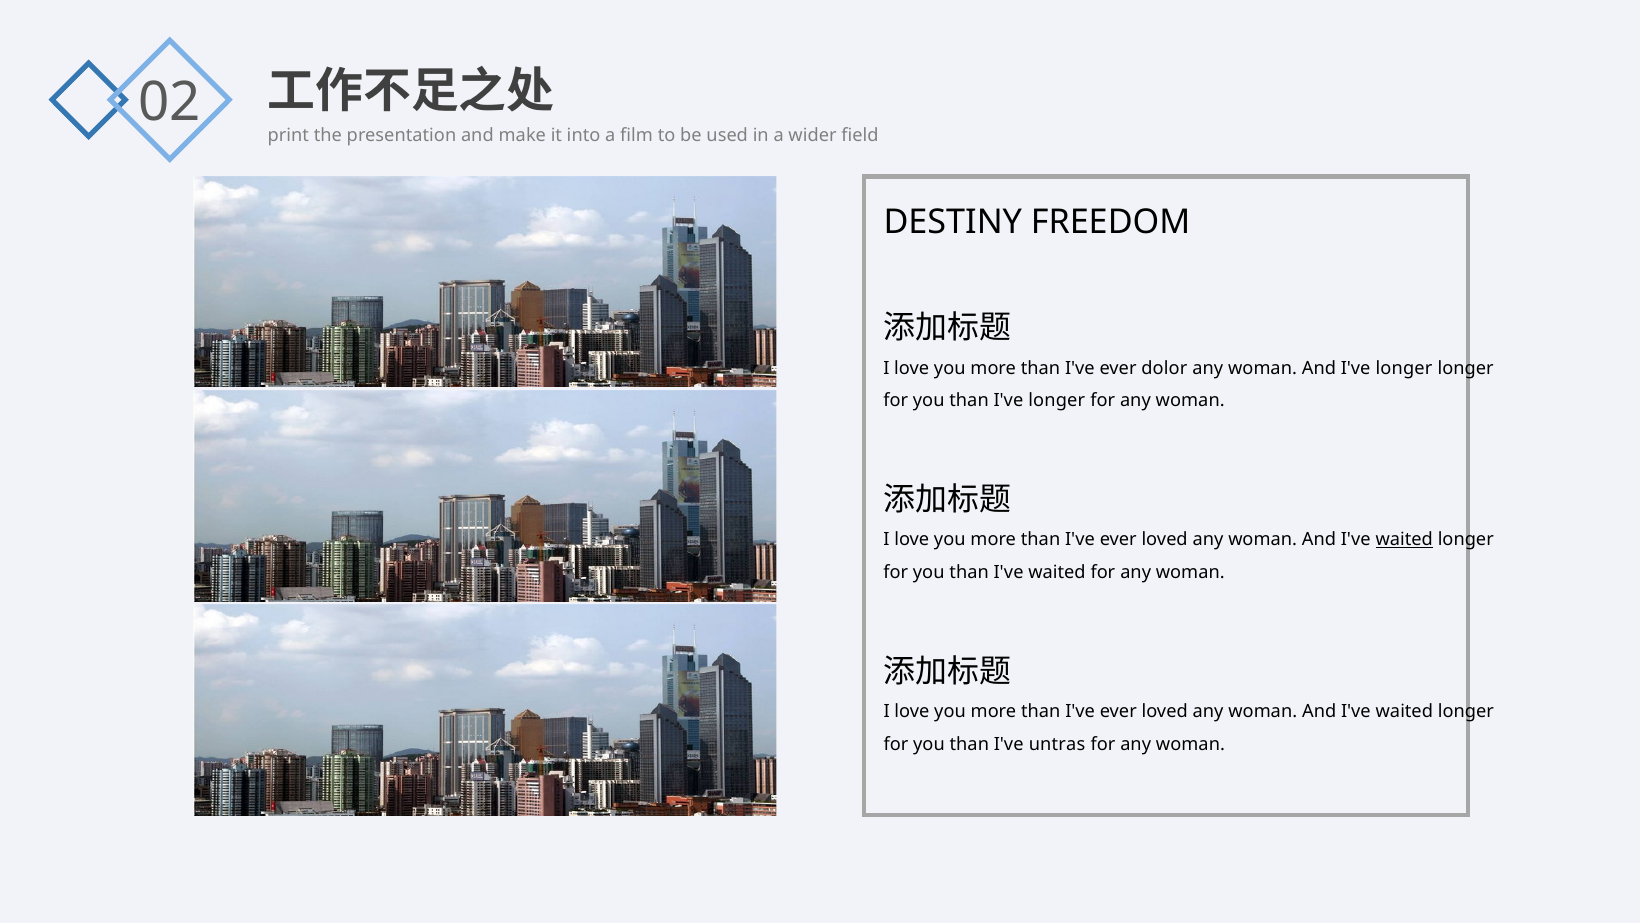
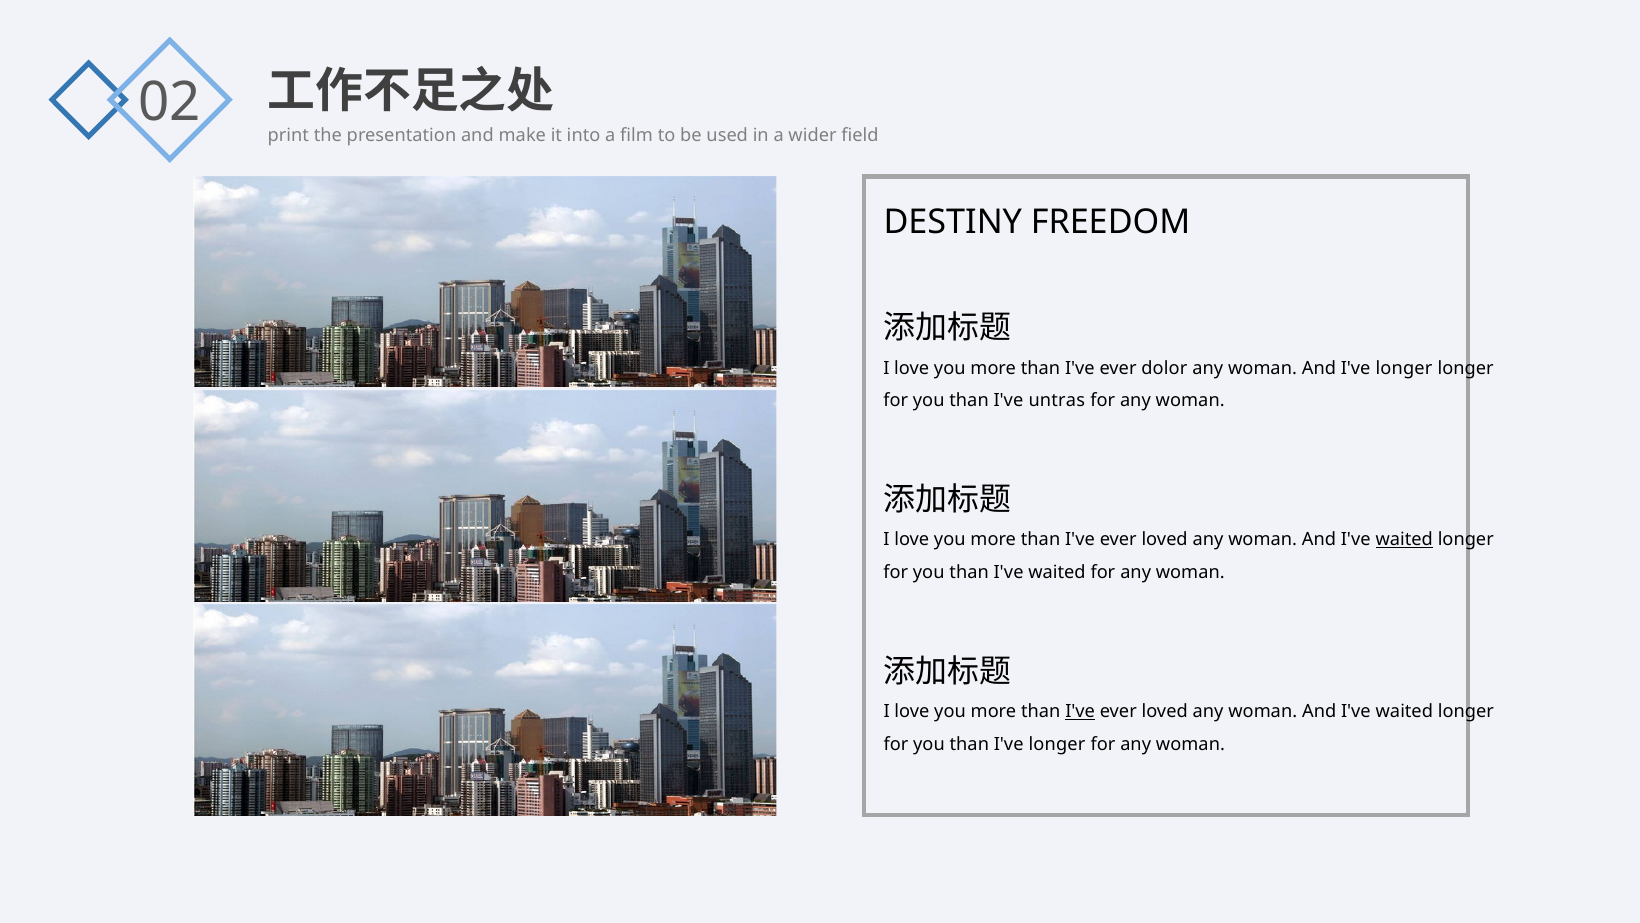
than I've longer: longer -> untras
I've at (1080, 711) underline: none -> present
than I've untras: untras -> longer
